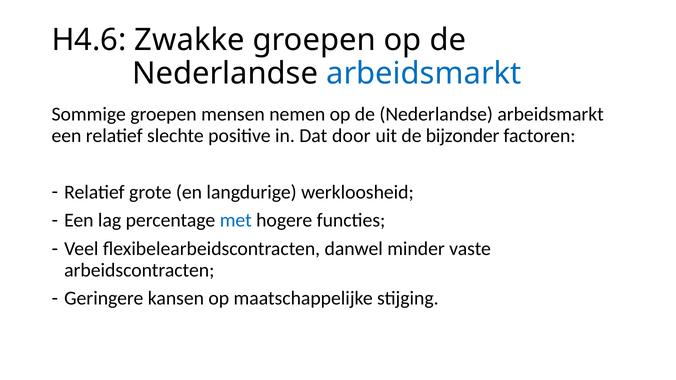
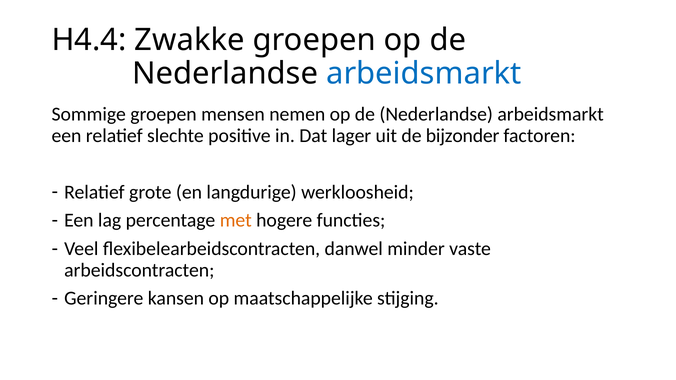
H4.6: H4.6 -> H4.4
door: door -> lager
met colour: blue -> orange
